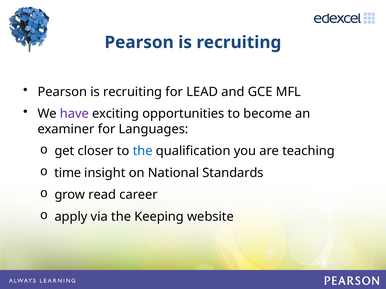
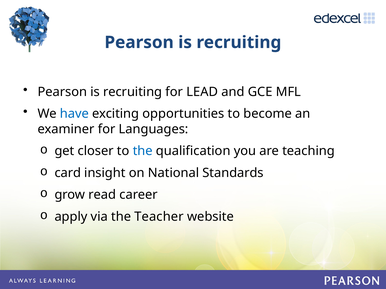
have colour: purple -> blue
time: time -> card
Keeping: Keeping -> Teacher
